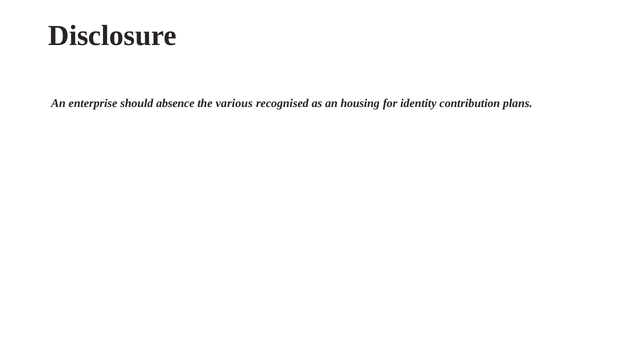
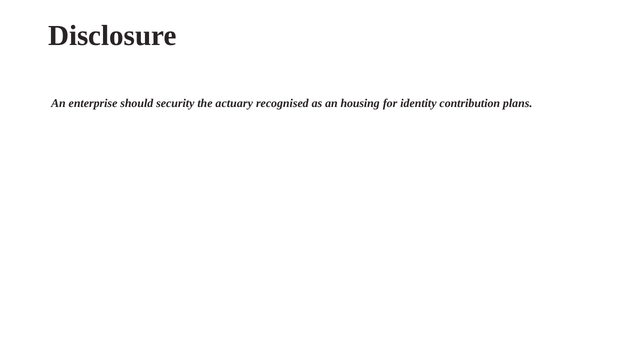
absence: absence -> security
various: various -> actuary
